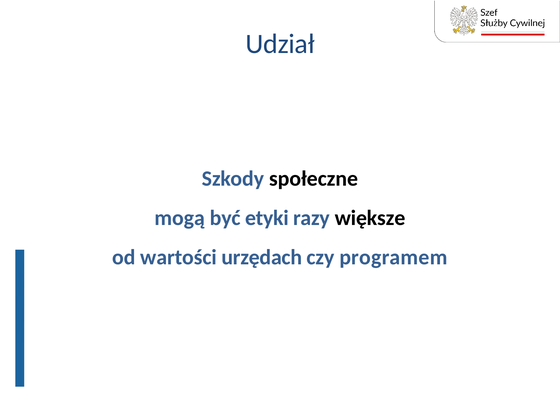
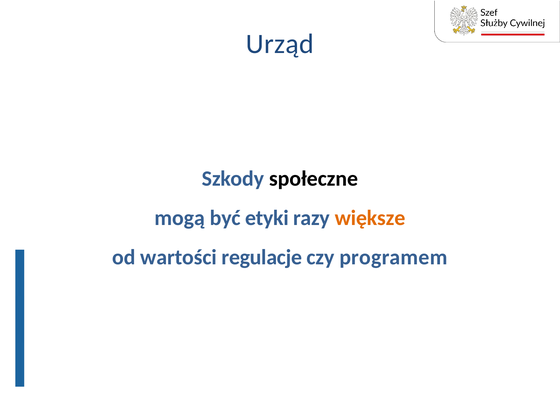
Udział: Udział -> Urząd
większe colour: black -> orange
urzędach: urzędach -> regulacje
